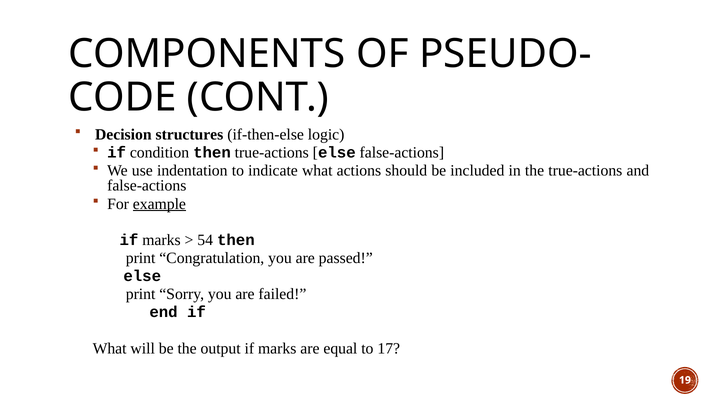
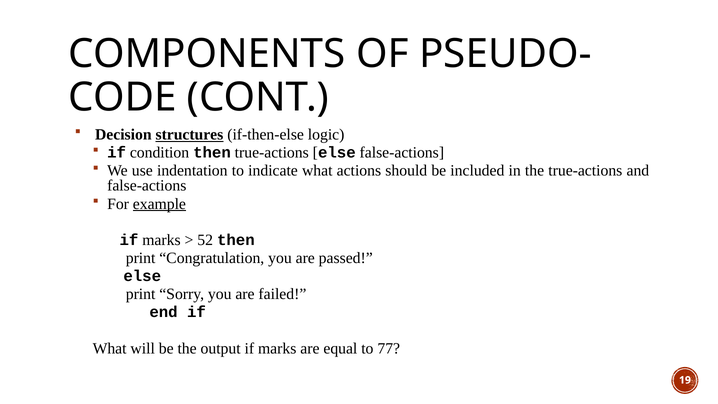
structures underline: none -> present
54: 54 -> 52
17: 17 -> 77
